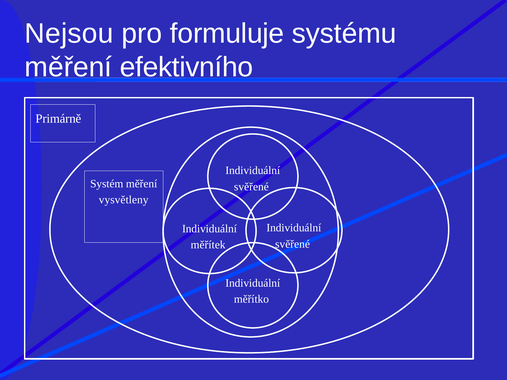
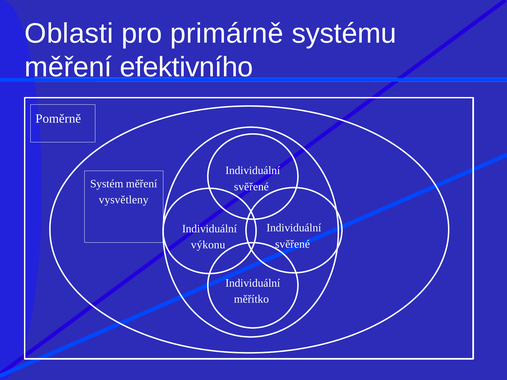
Nejsou: Nejsou -> Oblasti
formuluje: formuluje -> primárně
Primárně: Primárně -> Poměrně
měřítek: měřítek -> výkonu
